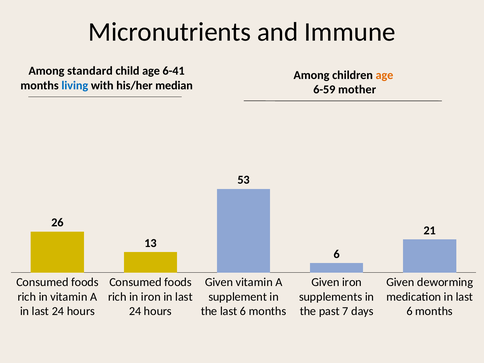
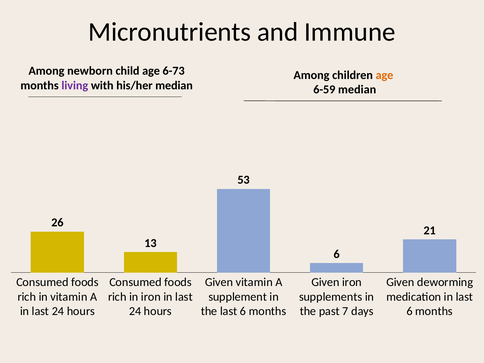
standard: standard -> newborn
6-41: 6-41 -> 6-73
living colour: blue -> purple
6-59 mother: mother -> median
